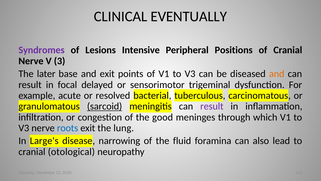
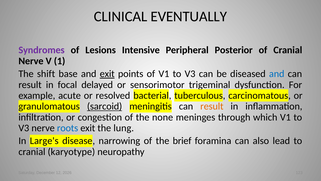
Positions: Positions -> Posterior
3: 3 -> 1
later: later -> shift
exit at (107, 74) underline: none -> present
and at (277, 74) colour: orange -> blue
result at (212, 106) colour: purple -> orange
good: good -> none
fluid: fluid -> brief
otological: otological -> karyotype
